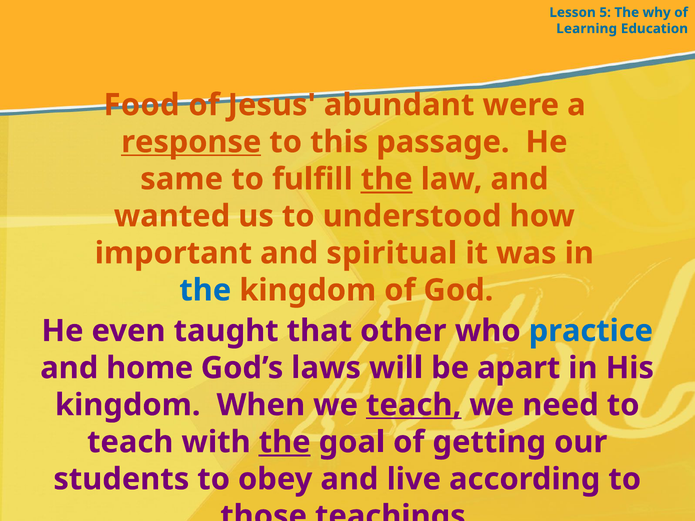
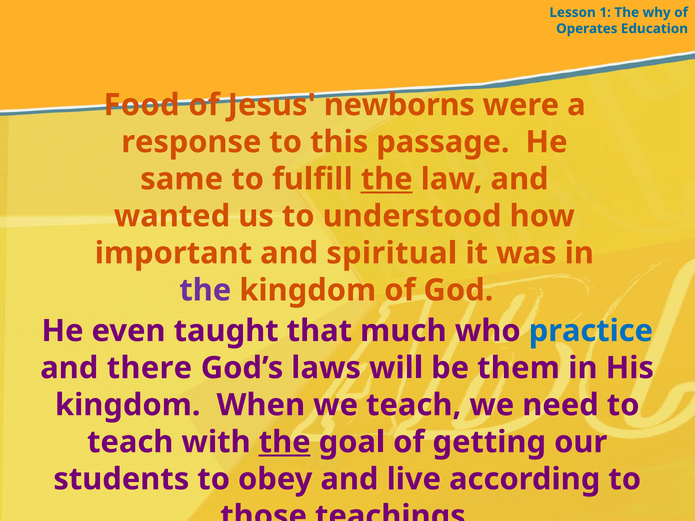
5: 5 -> 1
Learning: Learning -> Operates
abundant: abundant -> newborns
response underline: present -> none
the at (205, 290) colour: blue -> purple
other: other -> much
home: home -> there
apart: apart -> them
teach at (414, 405) underline: present -> none
